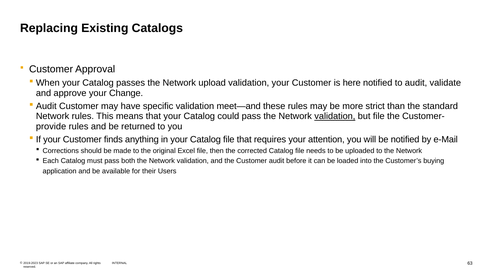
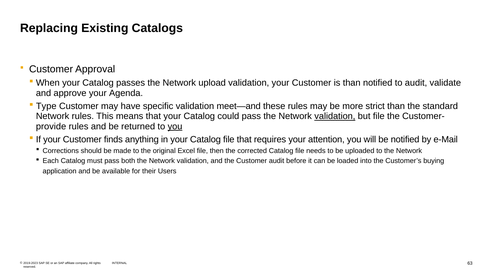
is here: here -> than
Change: Change -> Agenda
Audit at (46, 106): Audit -> Type
you at (175, 126) underline: none -> present
